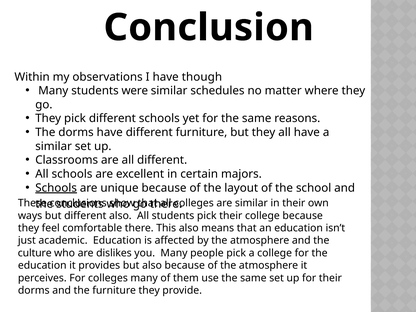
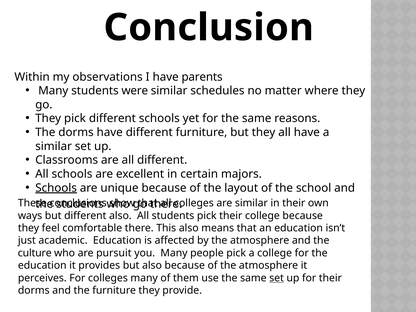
though: though -> parents
dislikes: dislikes -> pursuit
set at (277, 278) underline: none -> present
